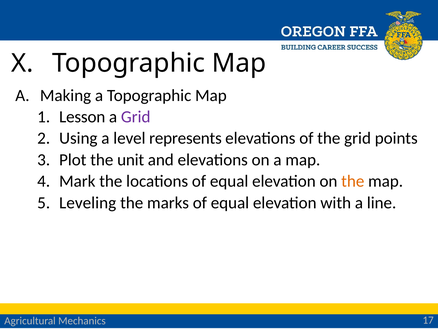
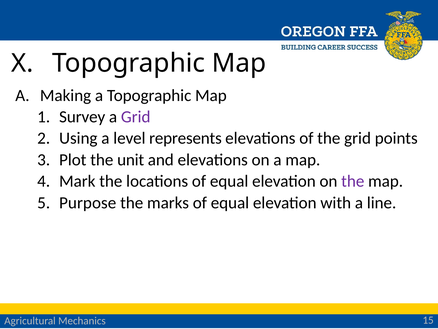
Lesson: Lesson -> Survey
the at (353, 181) colour: orange -> purple
Leveling: Leveling -> Purpose
17: 17 -> 15
